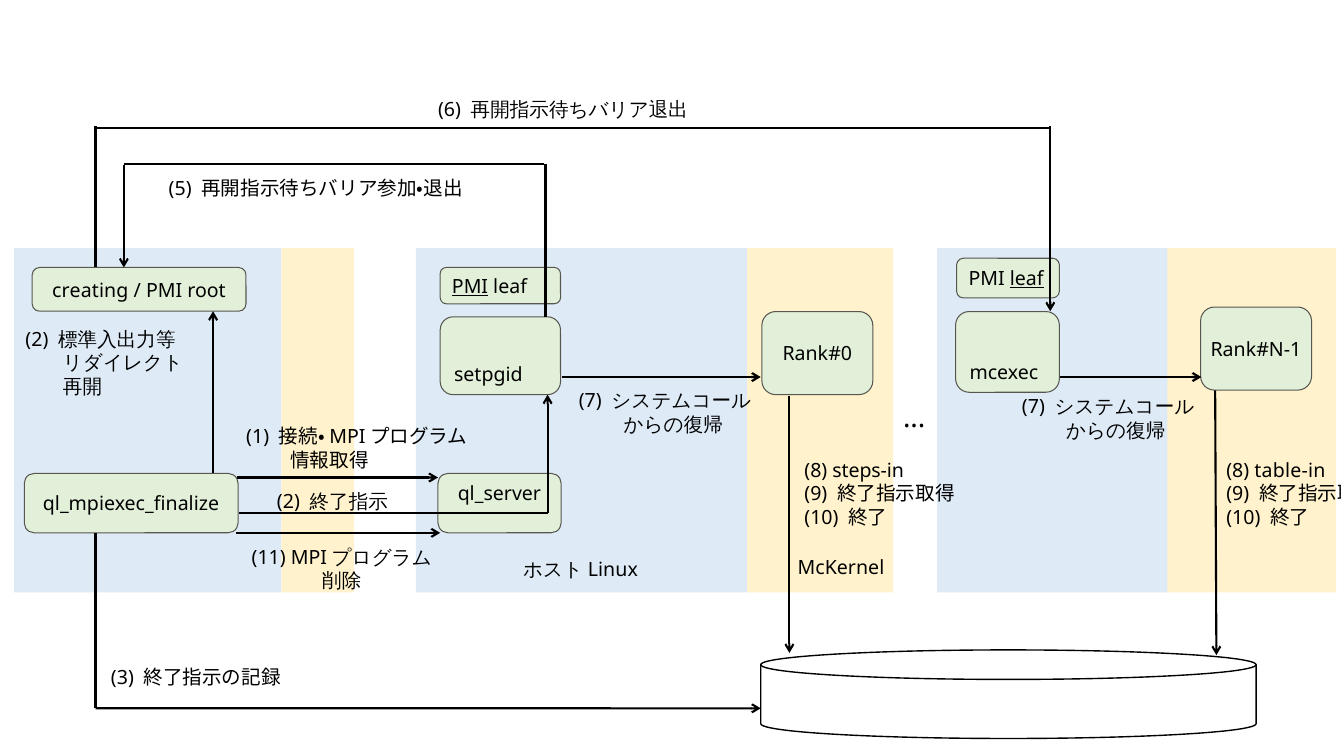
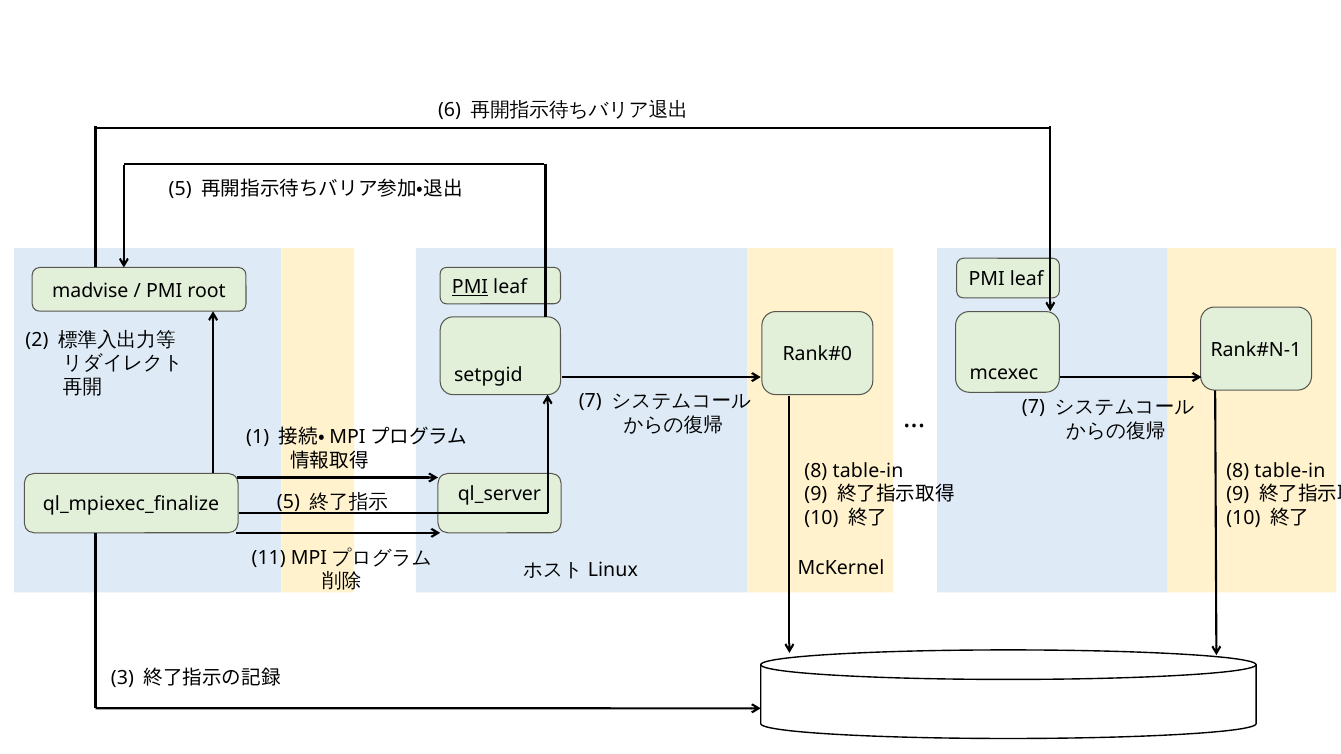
leaf at (1027, 280) underline: present -> none
creating: creating -> madvise
steps-in at (868, 471): steps-in -> table-in
ql_mpiexec_finalize 2: 2 -> 5
